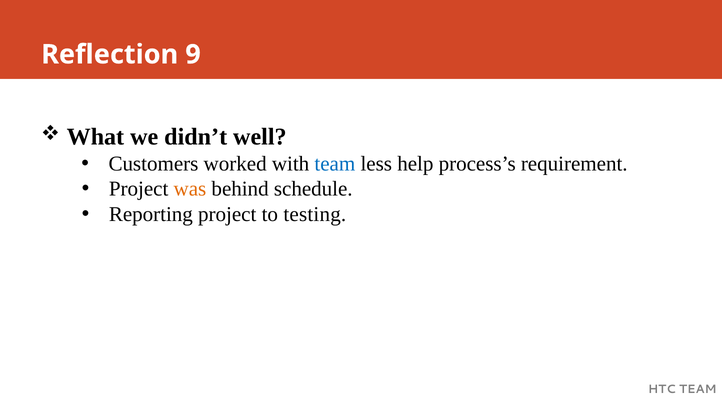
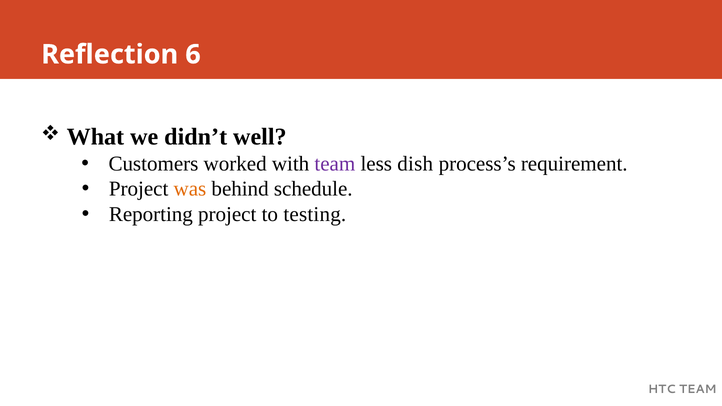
9: 9 -> 6
team at (335, 164) colour: blue -> purple
help: help -> dish
